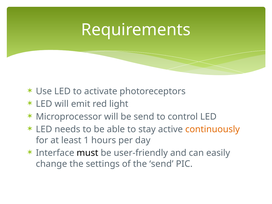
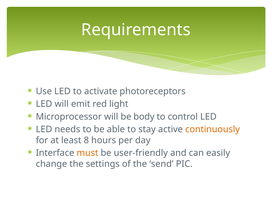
be send: send -> body
1: 1 -> 8
must colour: black -> orange
